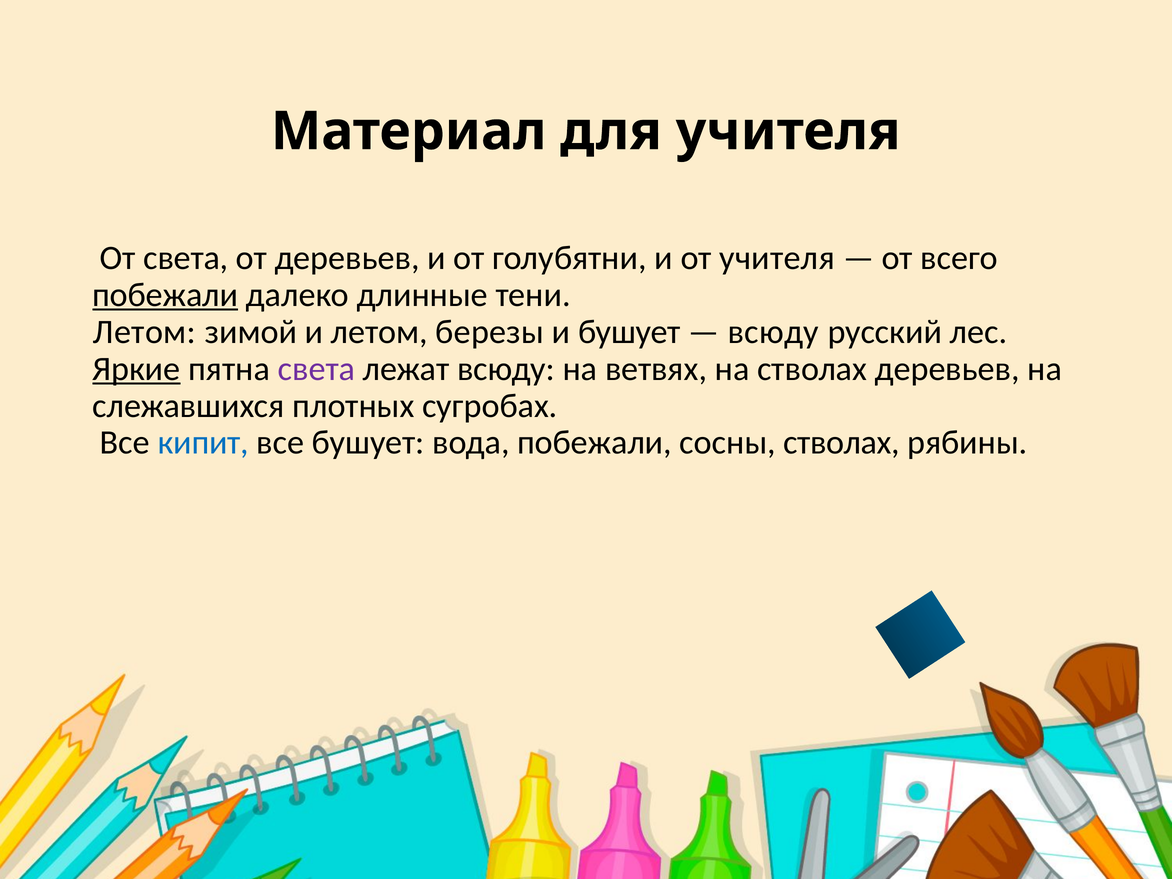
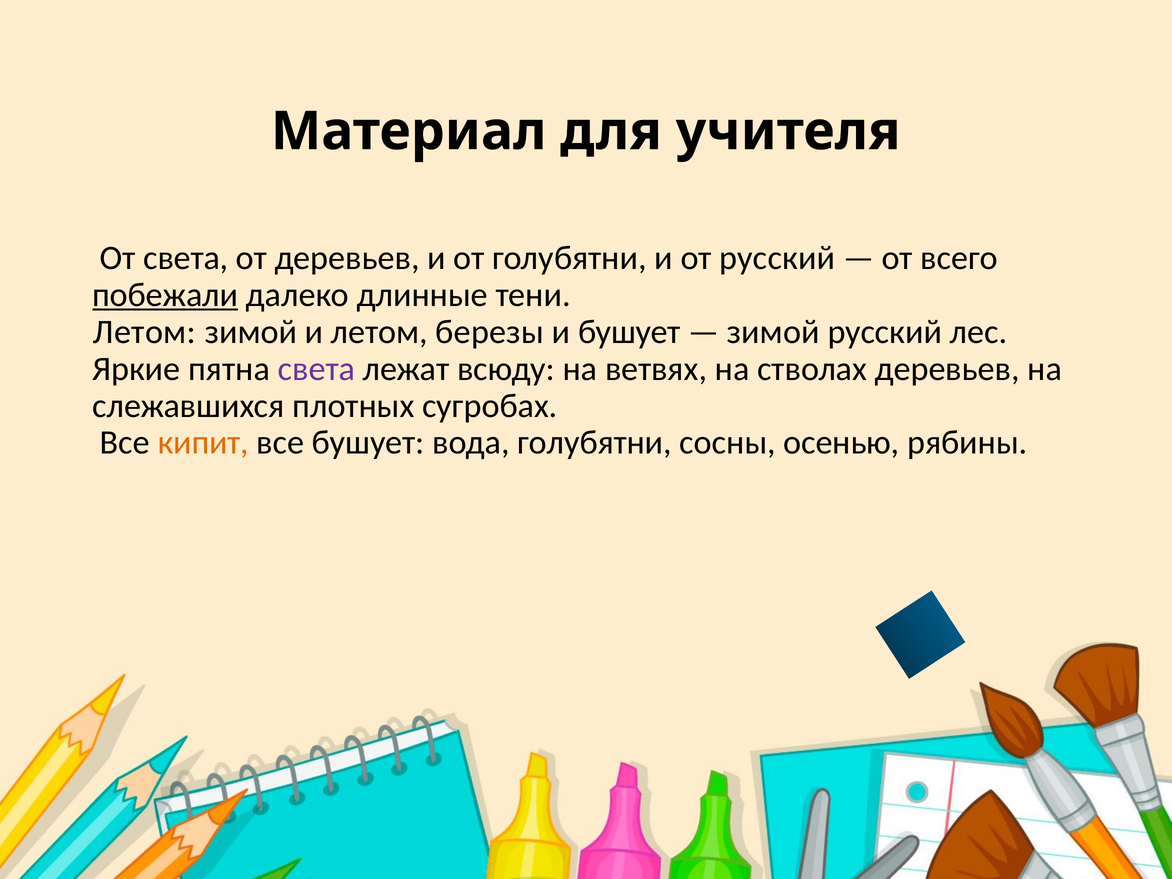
от учителя: учителя -> русский
всюду at (773, 332): всюду -> зимой
Яркие underline: present -> none
кипит colour: blue -> orange
вода побежали: побежали -> голубятни
сосны стволах: стволах -> осенью
